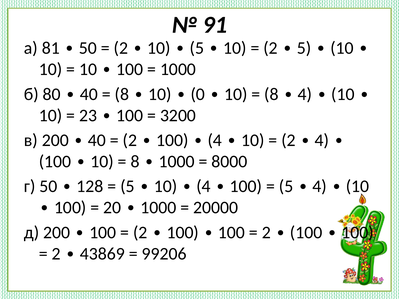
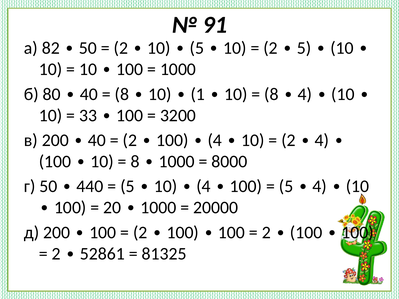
81: 81 -> 82
0: 0 -> 1
23: 23 -> 33
128: 128 -> 440
43869: 43869 -> 52861
99206: 99206 -> 81325
